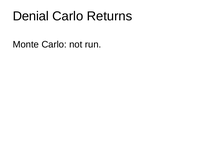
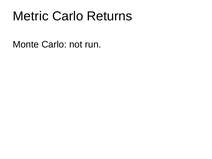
Denial: Denial -> Metric
